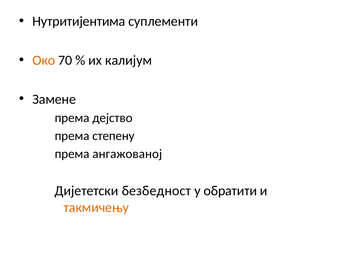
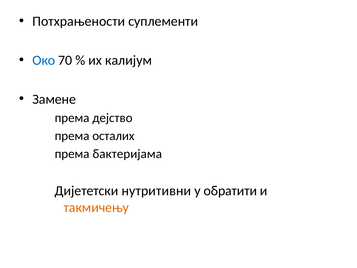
Нутритијентима: Нутритијентима -> Потхрањености
Око colour: orange -> blue
степену: степену -> осталих
ангажованој: ангажованој -> бактеријама
безбедност: безбедност -> нутритивни
